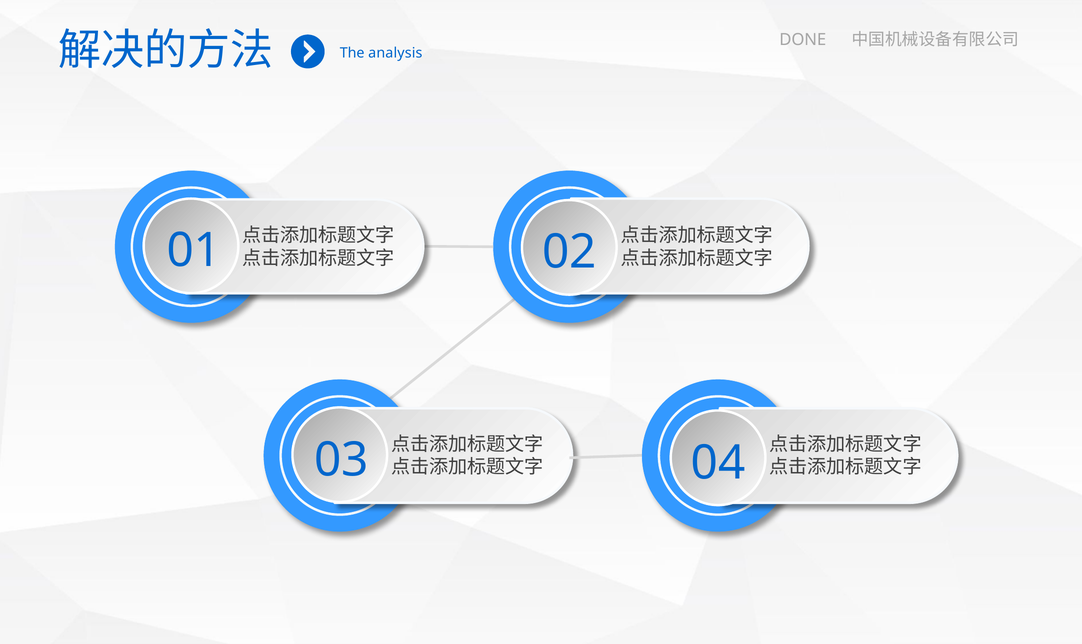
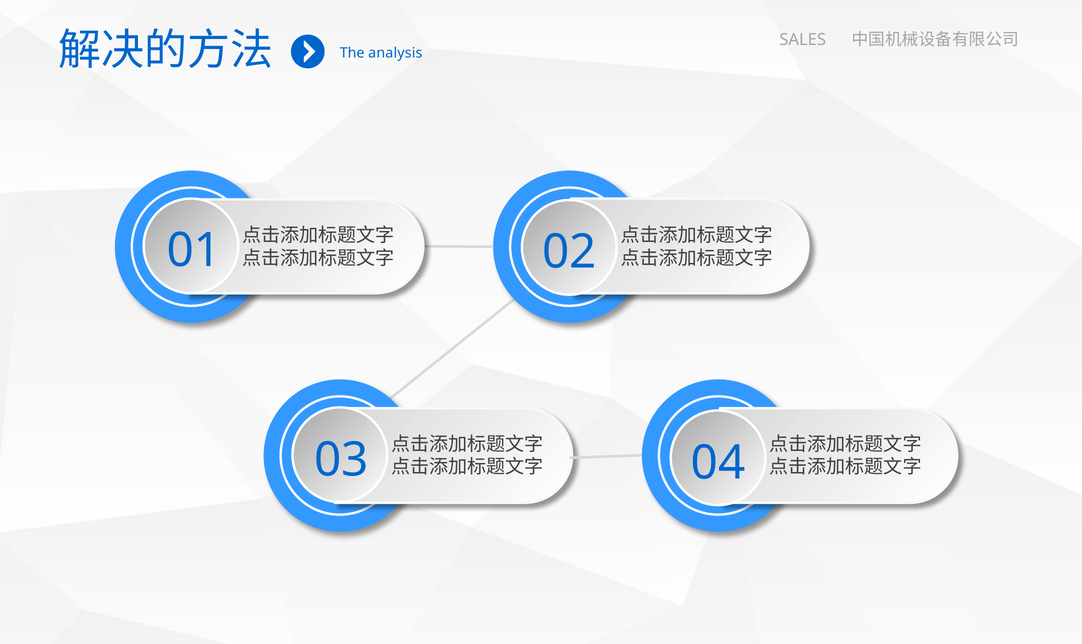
DONE: DONE -> SALES
